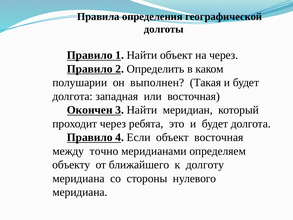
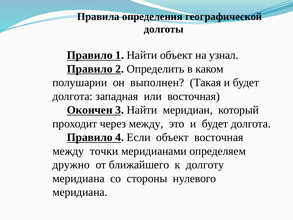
на через: через -> узнал
через ребята: ребята -> между
точно: точно -> точки
объекту: объекту -> дружно
